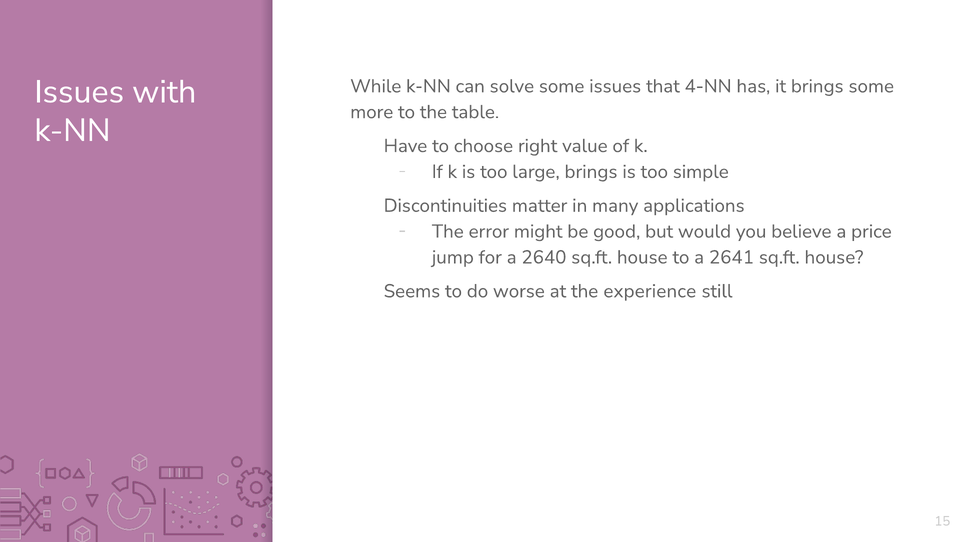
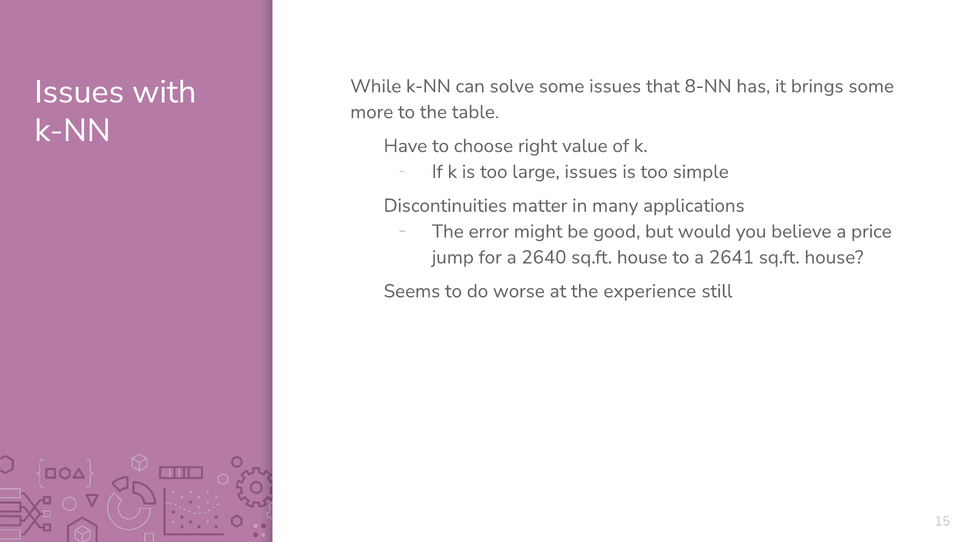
4-NN: 4-NN -> 8-NN
large brings: brings -> issues
